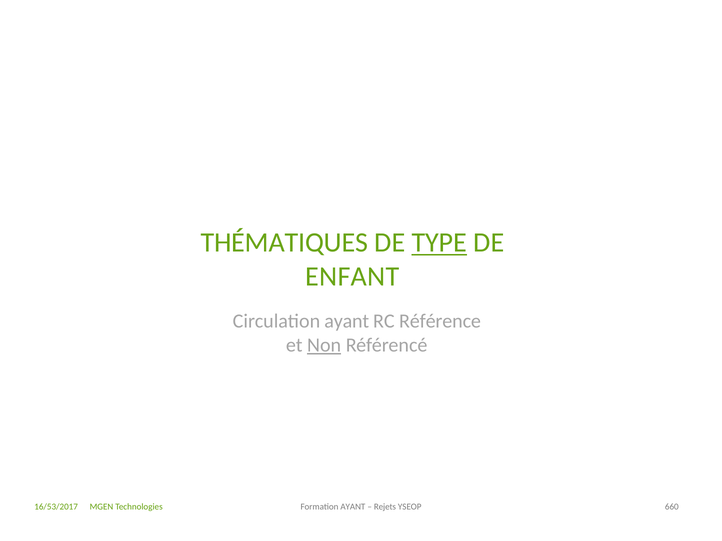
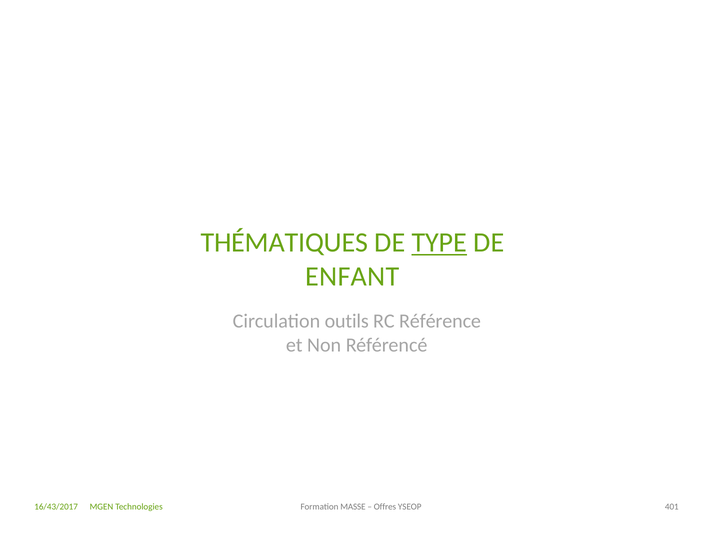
Circulation ayant: ayant -> outils
Non underline: present -> none
16/53/2017: 16/53/2017 -> 16/43/2017
Formation AYANT: AYANT -> MASSE
Rejets: Rejets -> Offres
660: 660 -> 401
